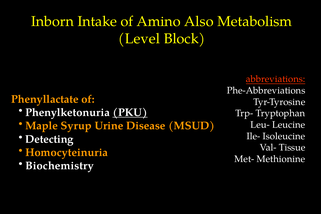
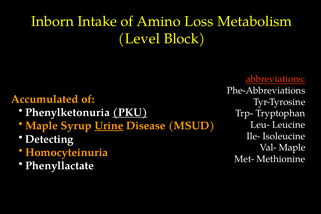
Also: Also -> Loss
Phenyllactate: Phenyllactate -> Accumulated
Urine underline: none -> present
Val- Tissue: Tissue -> Maple
Biochemistry: Biochemistry -> Phenyllactate
